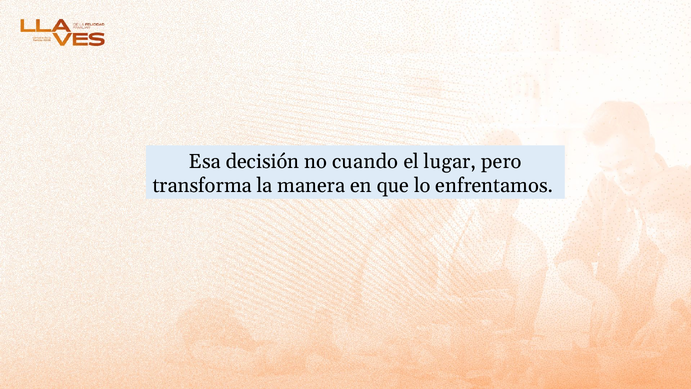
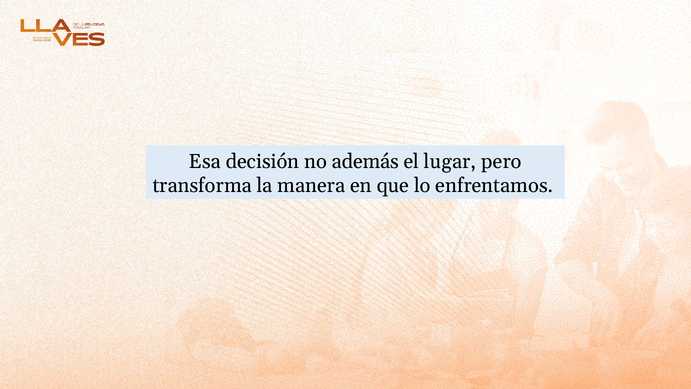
cuando: cuando -> además
